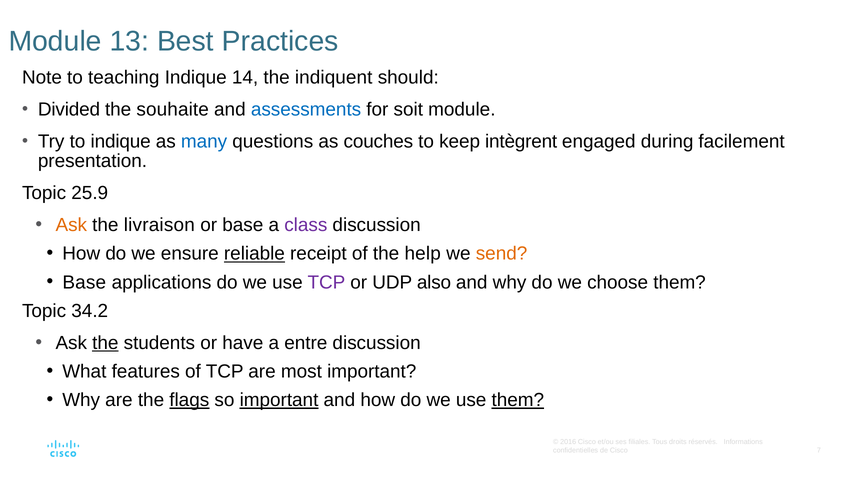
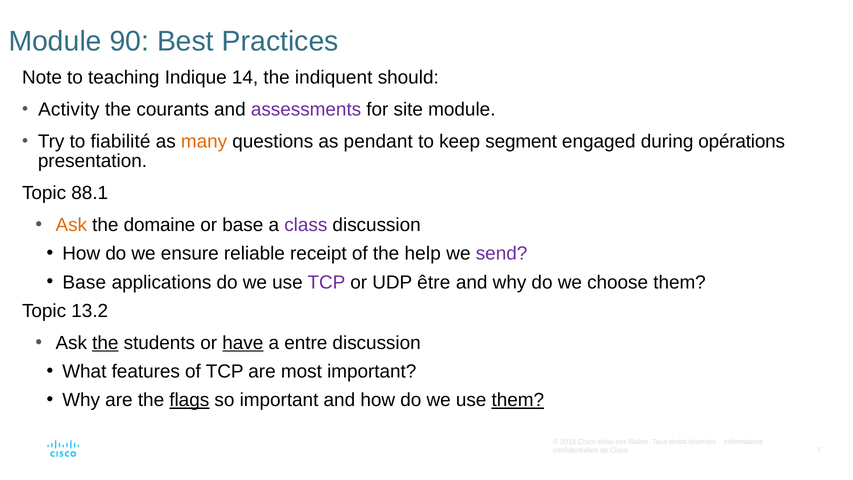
13: 13 -> 90
Divided: Divided -> Activity
souhaite: souhaite -> courants
assessments colour: blue -> purple
soit: soit -> site
to indique: indique -> fiabilité
many colour: blue -> orange
couches: couches -> pendant
intègrent: intègrent -> segment
facilement: facilement -> opérations
25.9: 25.9 -> 88.1
livraison: livraison -> domaine
reliable underline: present -> none
send colour: orange -> purple
also: also -> être
34.2: 34.2 -> 13.2
have underline: none -> present
important at (279, 400) underline: present -> none
